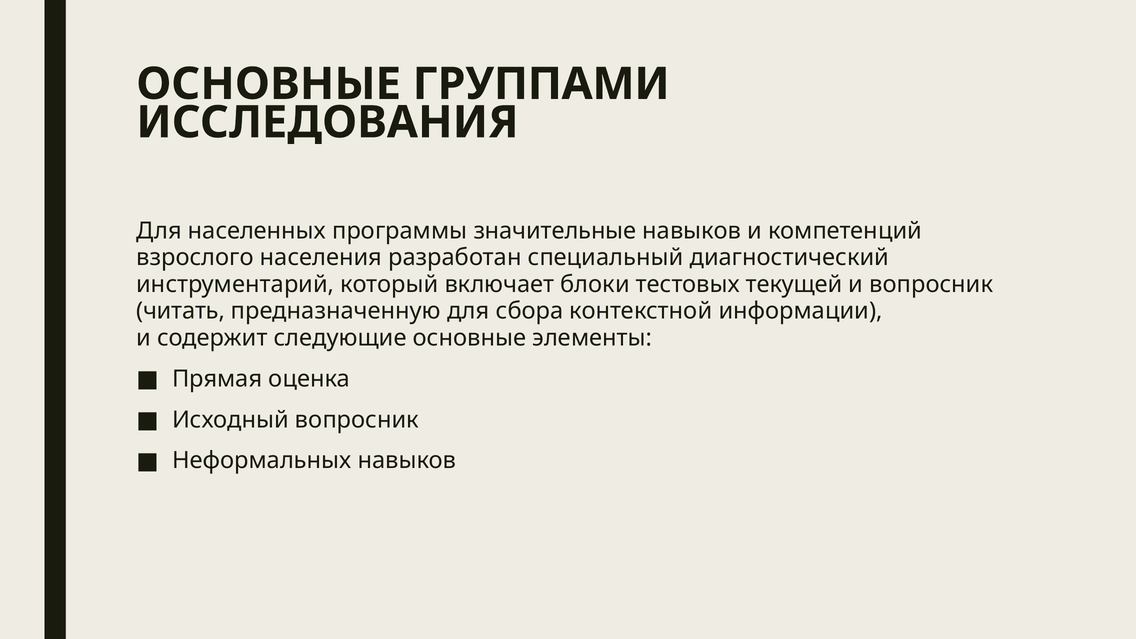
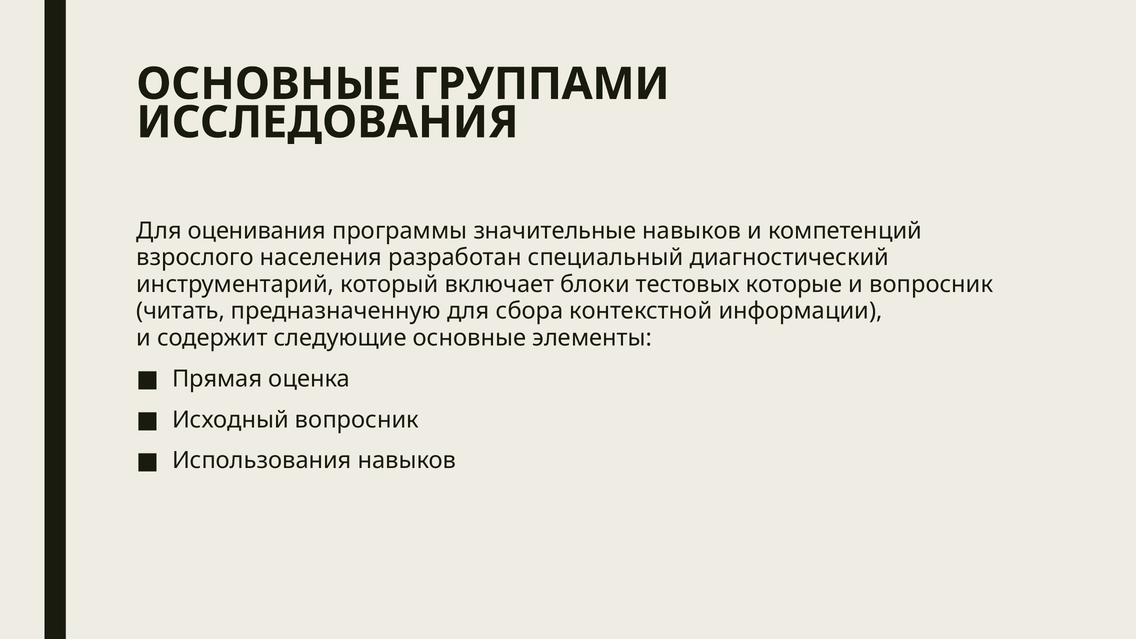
населенных: населенных -> оценивания
текущей: текущей -> которые
Неформальных: Неформальных -> Использования
